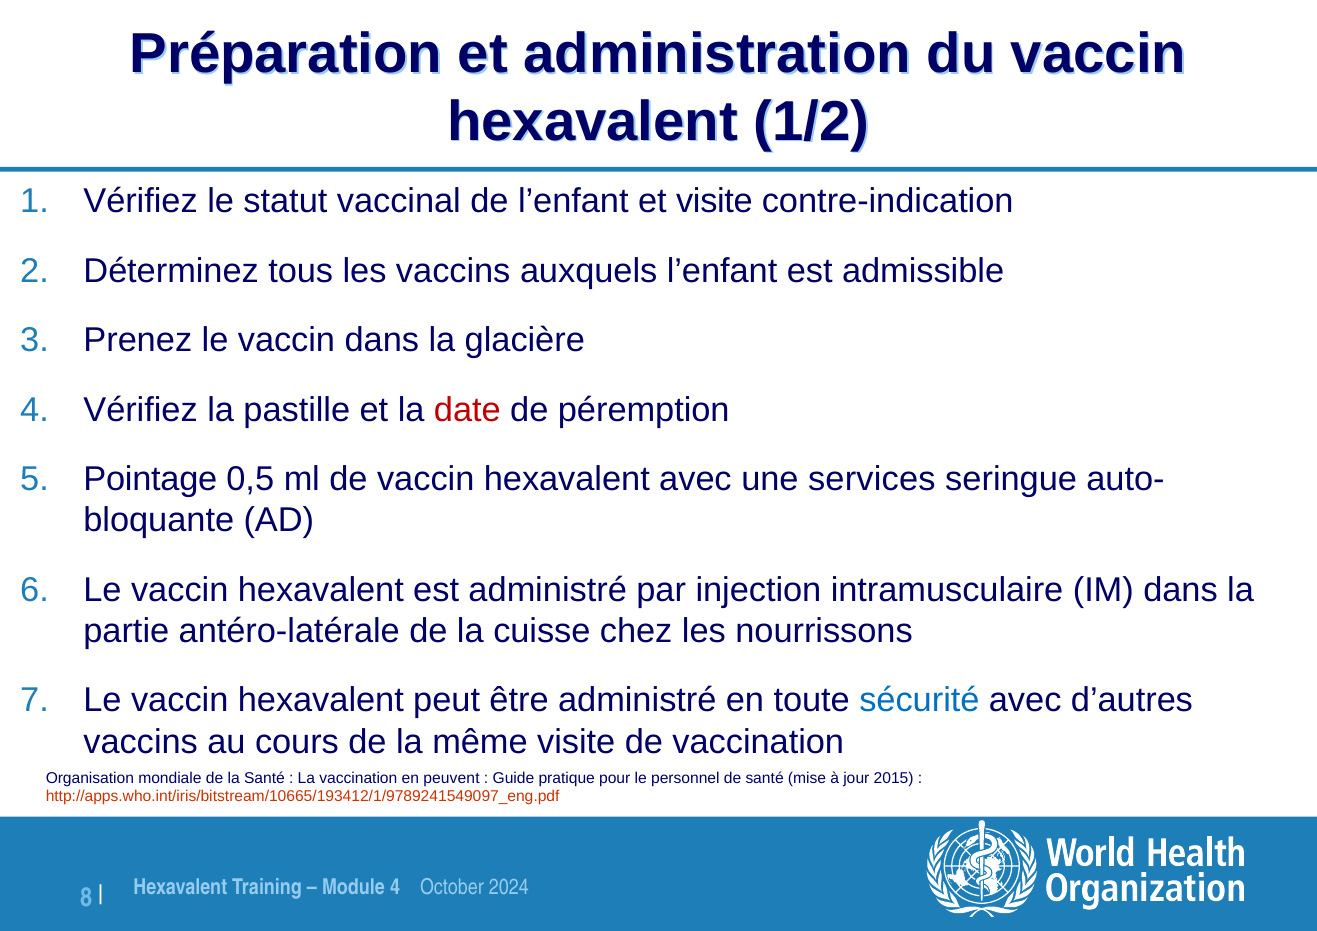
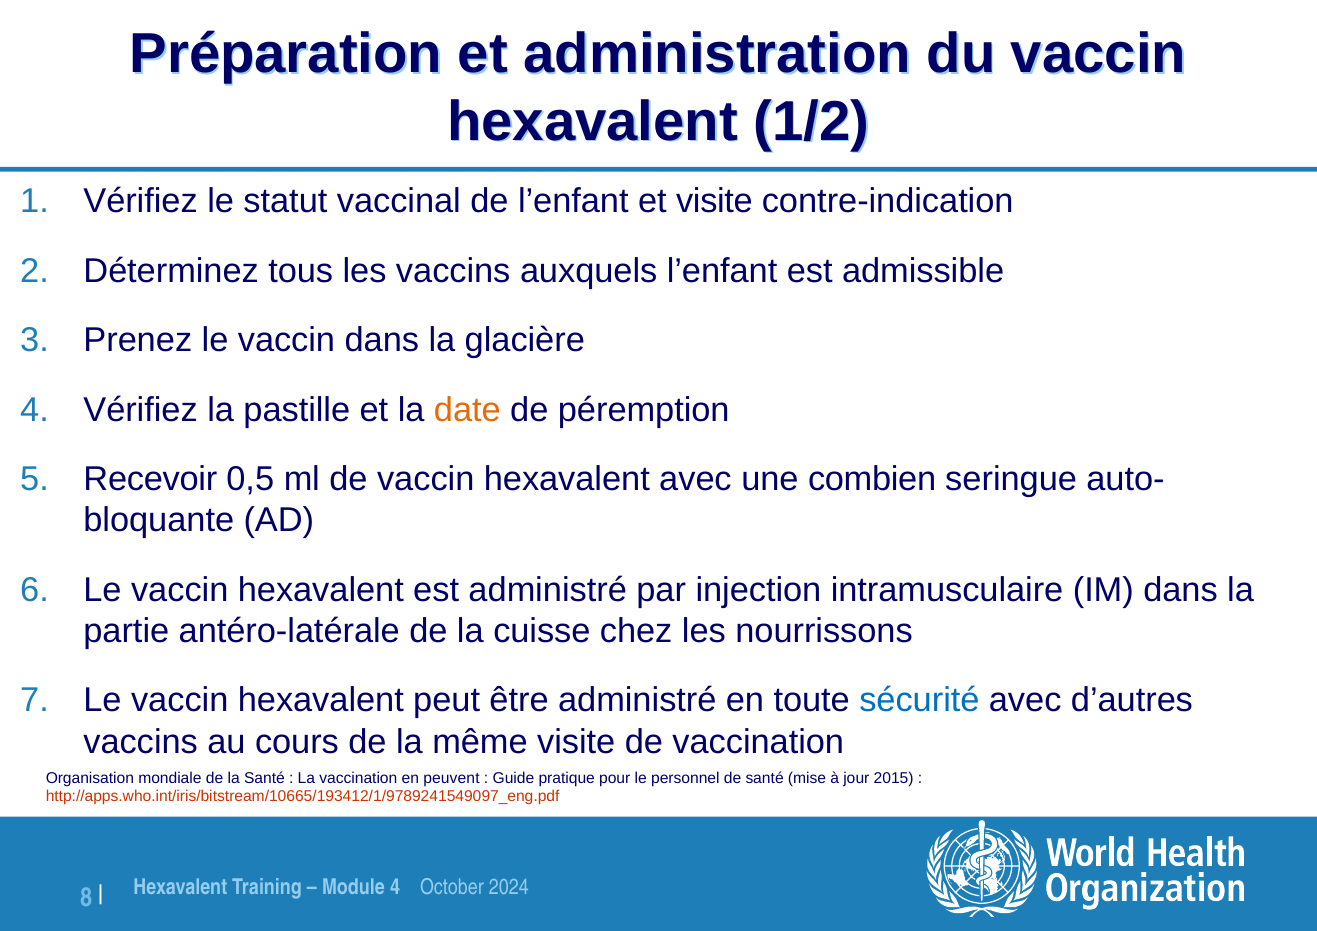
date colour: red -> orange
Pointage: Pointage -> Recevoir
services: services -> combien
